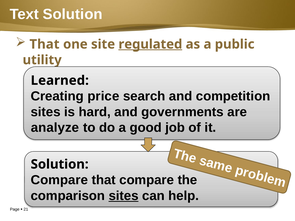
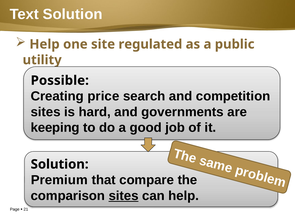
That at (44, 44): That -> Help
regulated underline: present -> none
Learned: Learned -> Possible
analyze: analyze -> keeping
Compare at (59, 180): Compare -> Premium
